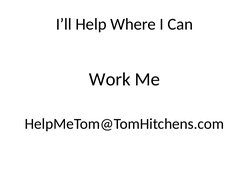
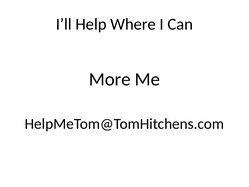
Work: Work -> More
